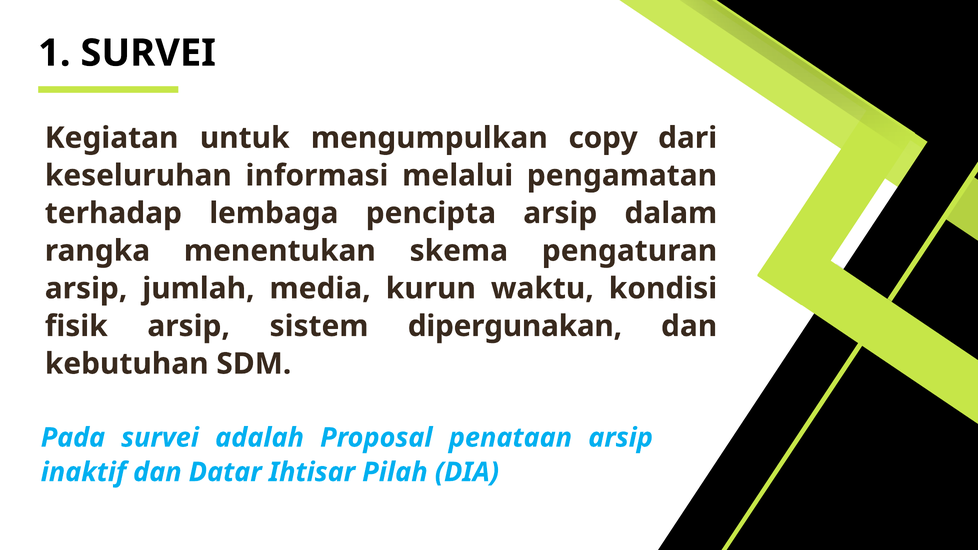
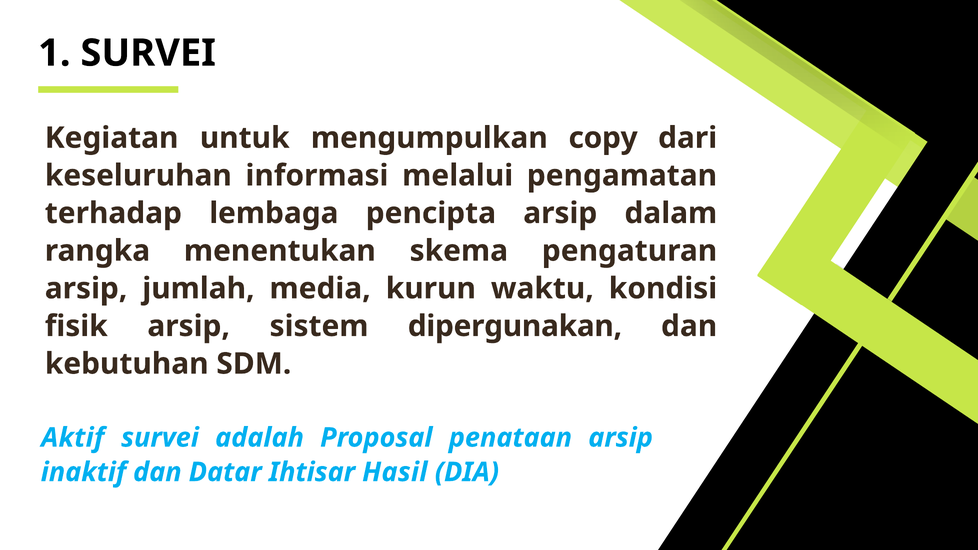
Pada: Pada -> Aktif
Pilah: Pilah -> Hasil
